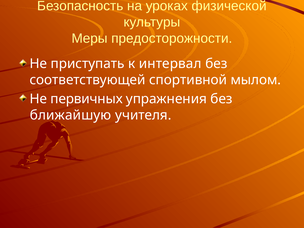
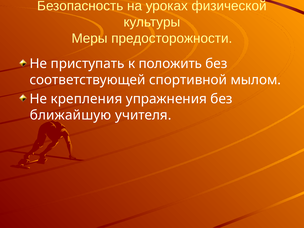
интервал: интервал -> положить
первичных: первичных -> крепления
